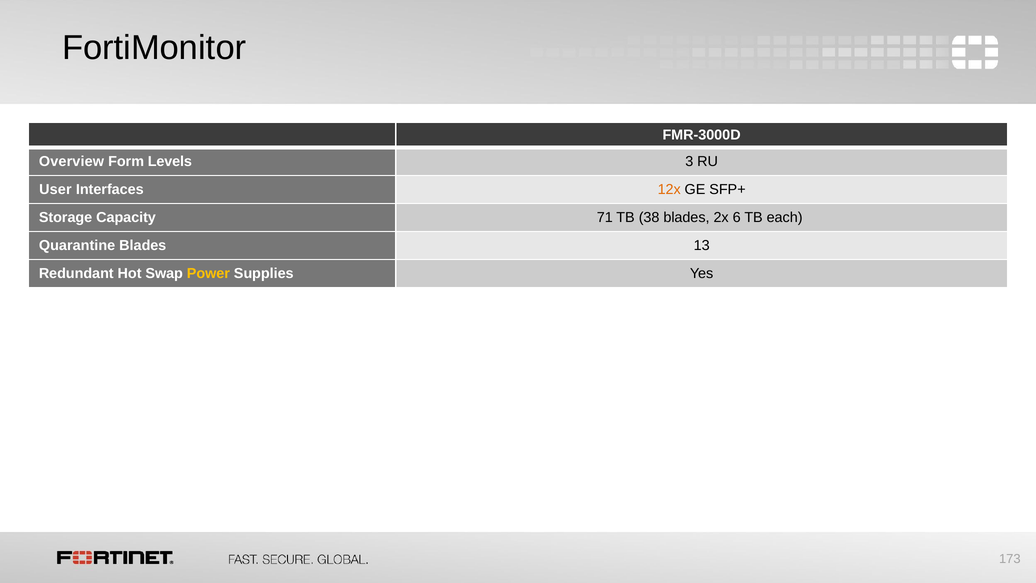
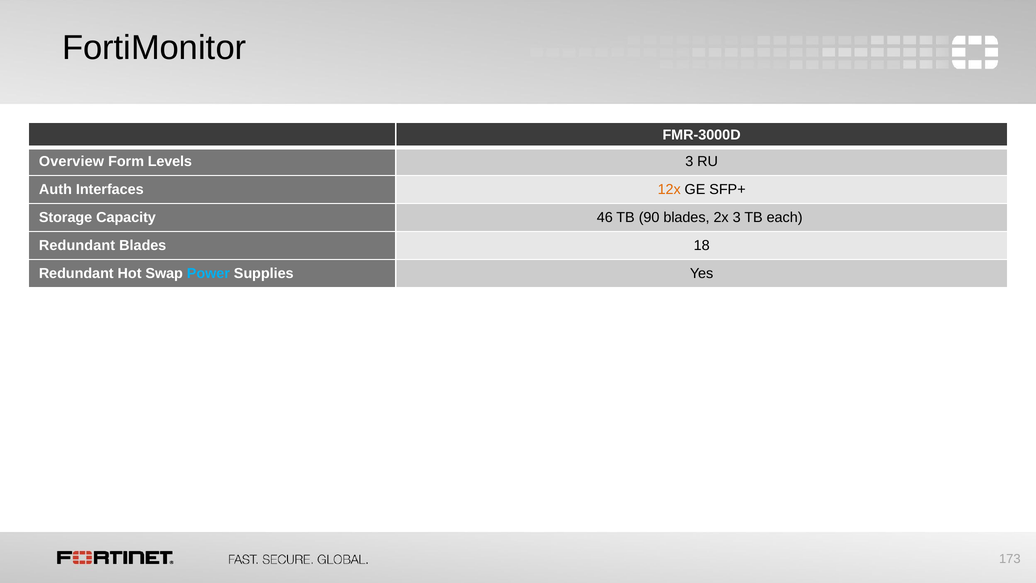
User: User -> Auth
71: 71 -> 46
38: 38 -> 90
2x 6: 6 -> 3
Quarantine at (77, 246): Quarantine -> Redundant
13: 13 -> 18
Power colour: yellow -> light blue
